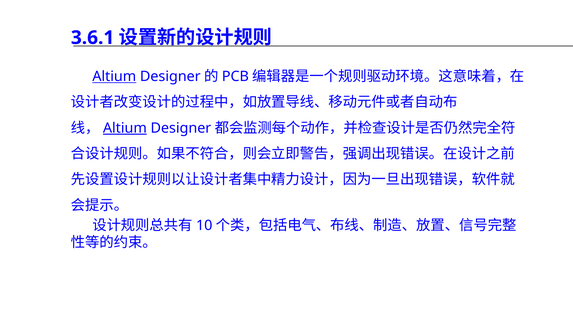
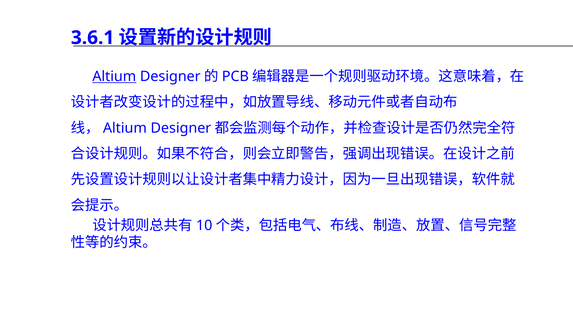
Altium at (125, 128) underline: present -> none
